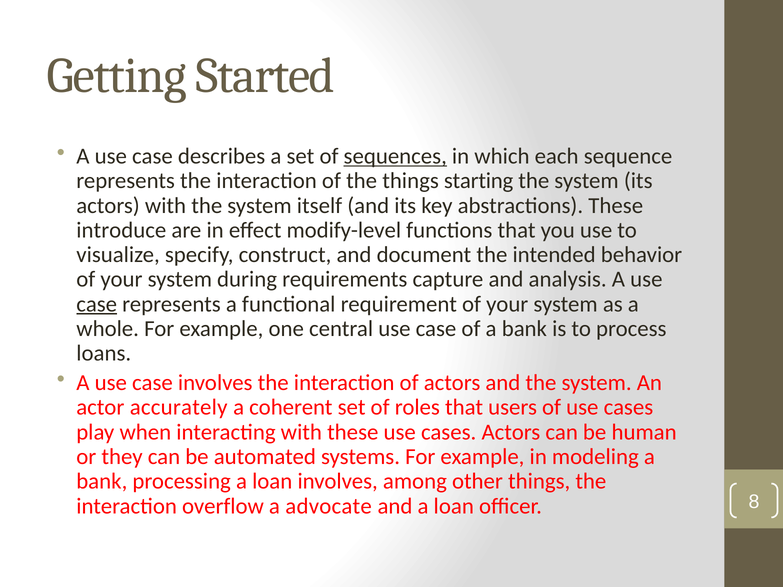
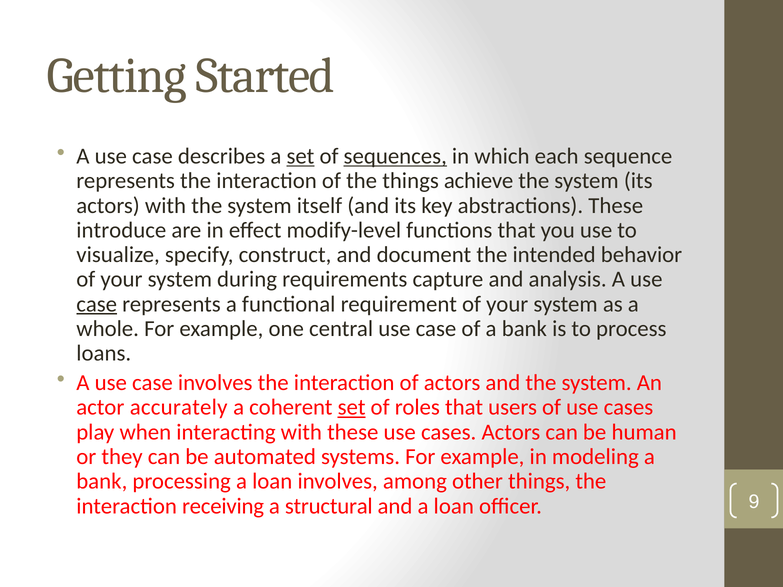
set at (300, 156) underline: none -> present
starting: starting -> achieve
set at (352, 408) underline: none -> present
overflow: overflow -> receiving
advocate: advocate -> structural
8: 8 -> 9
